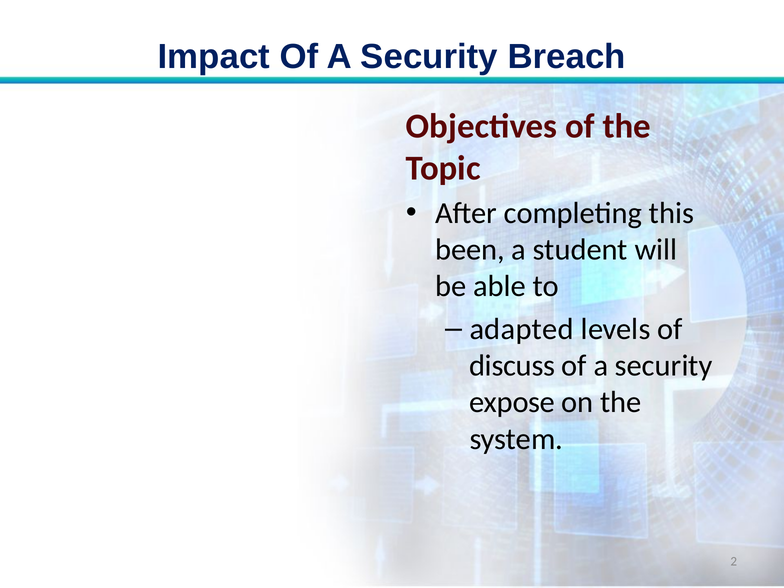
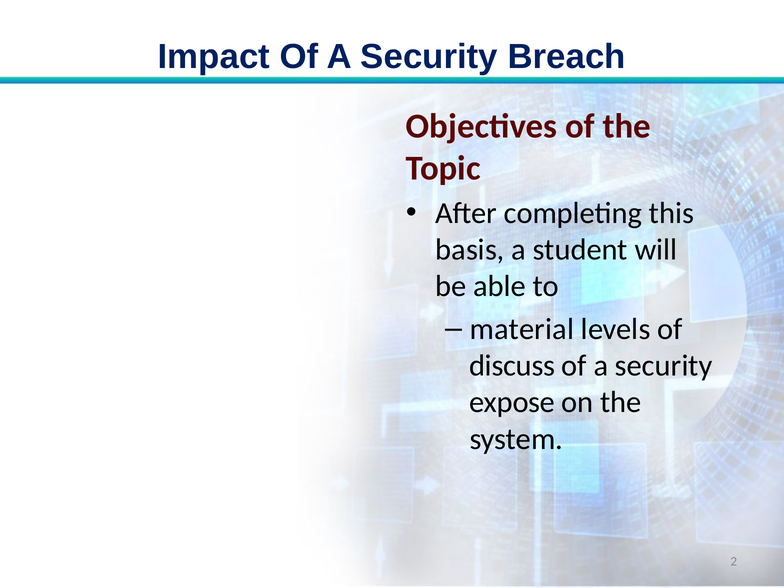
been: been -> basis
adapted: adapted -> material
